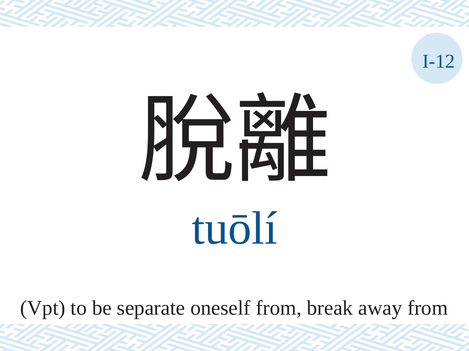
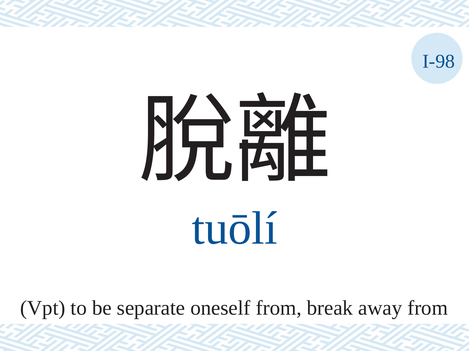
I-12: I-12 -> I-98
